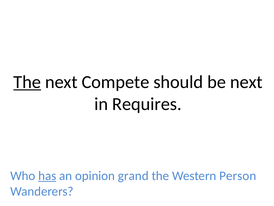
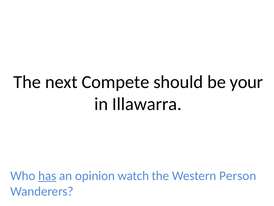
The at (27, 82) underline: present -> none
be next: next -> your
Requires: Requires -> Illawarra
grand: grand -> watch
